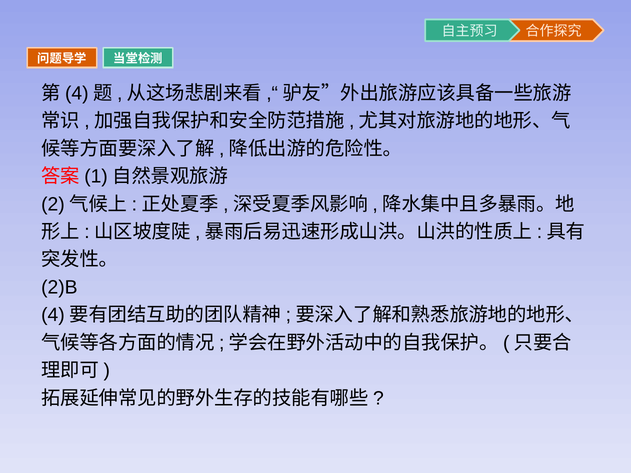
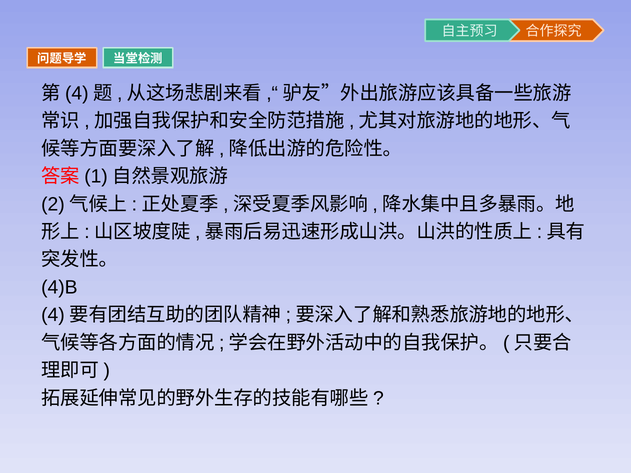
2)B: 2)B -> 4)B
